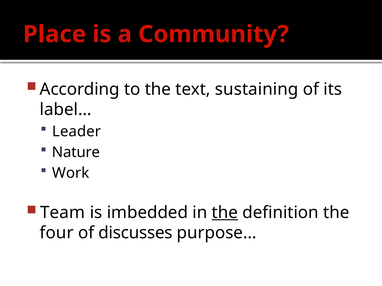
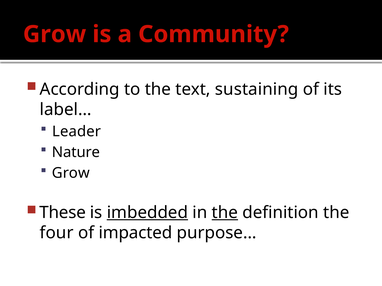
Place at (54, 34): Place -> Grow
Work at (71, 173): Work -> Grow
Team: Team -> These
imbedded underline: none -> present
discusses: discusses -> impacted
